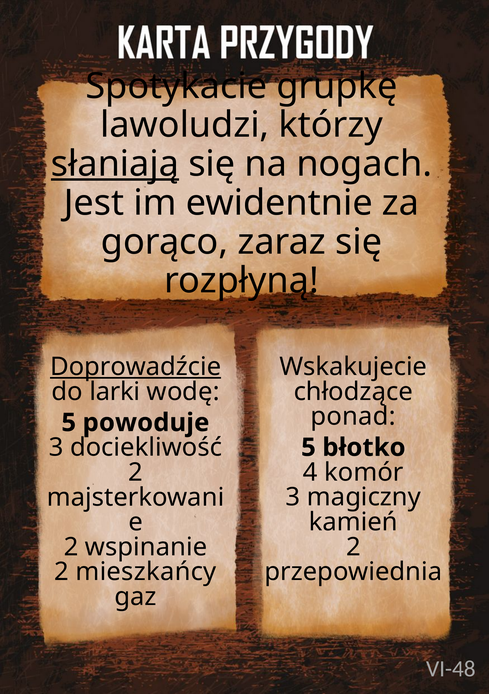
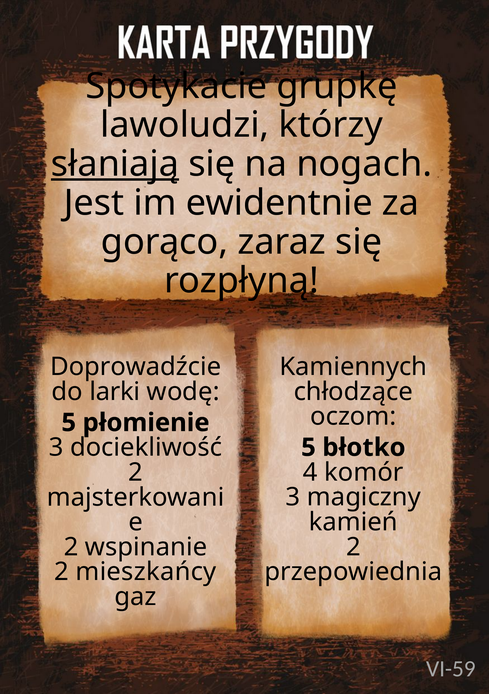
Doprowadźcie underline: present -> none
Wskakujecie: Wskakujecie -> Kamiennych
ponad: ponad -> oczom
powoduje: powoduje -> płomienie
VI-48: VI-48 -> VI-59
